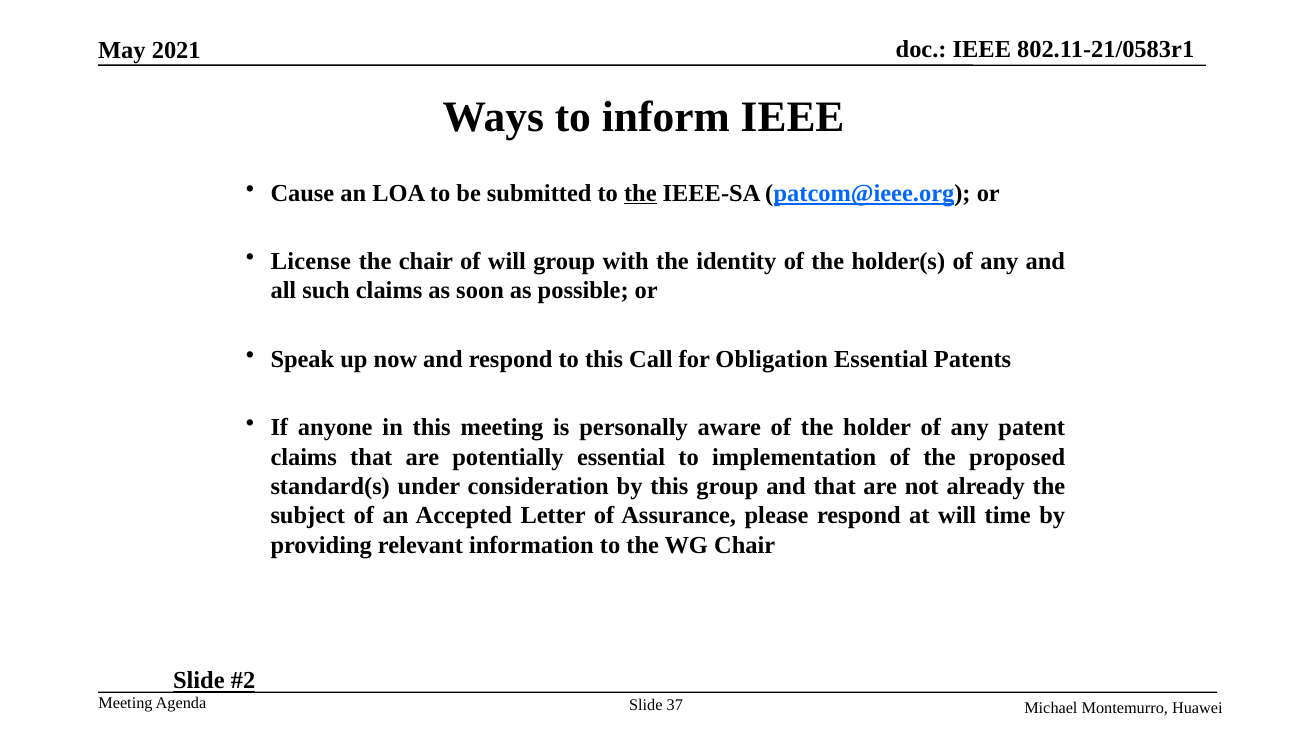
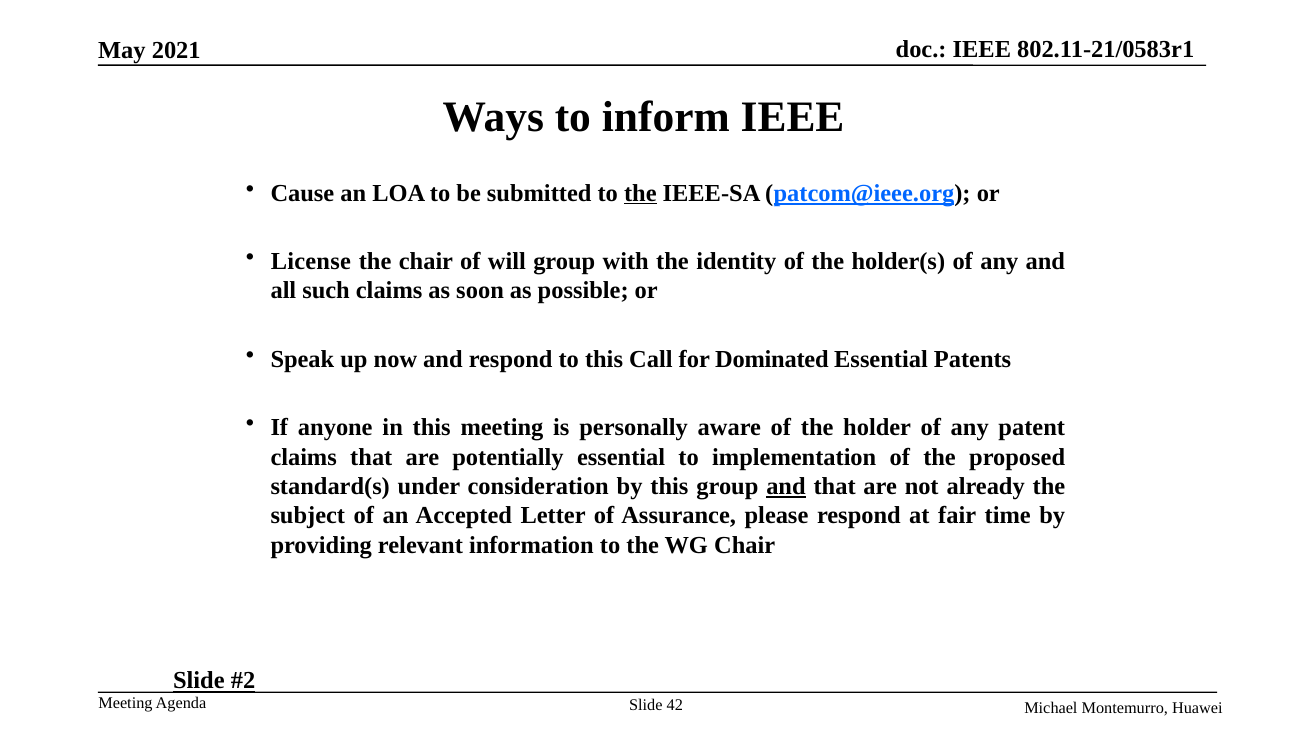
Obligation: Obligation -> Dominated
and at (786, 487) underline: none -> present
at will: will -> fair
37: 37 -> 42
